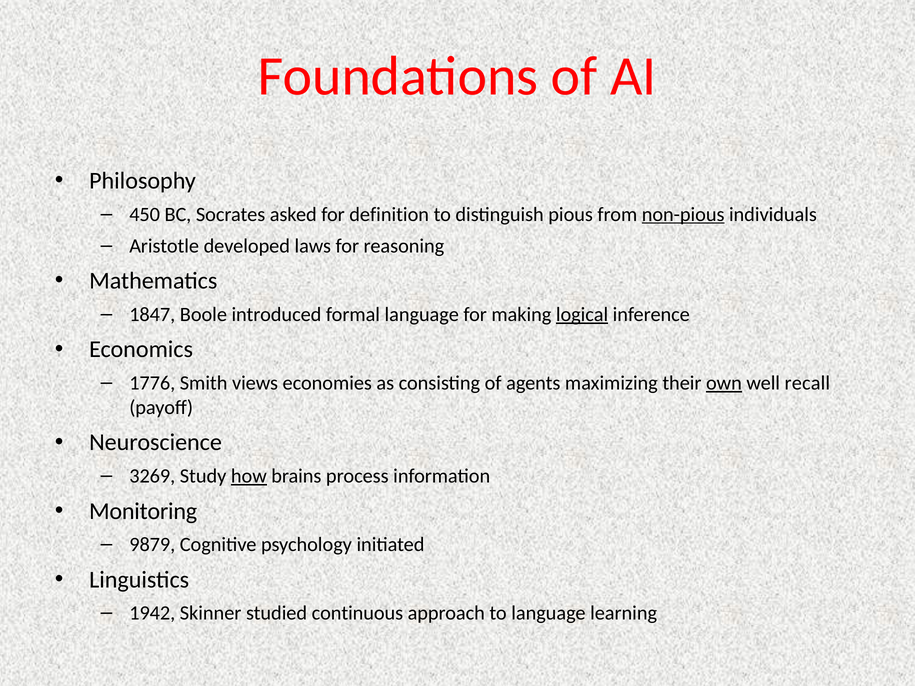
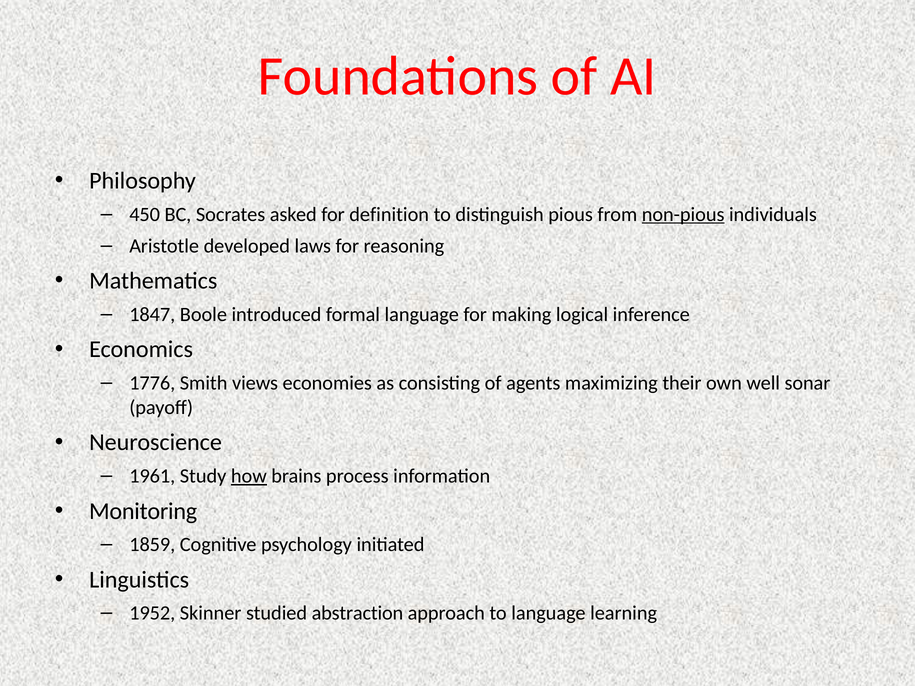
logical underline: present -> none
own underline: present -> none
recall: recall -> sonar
3269: 3269 -> 1961
9879: 9879 -> 1859
1942: 1942 -> 1952
continuous: continuous -> abstraction
